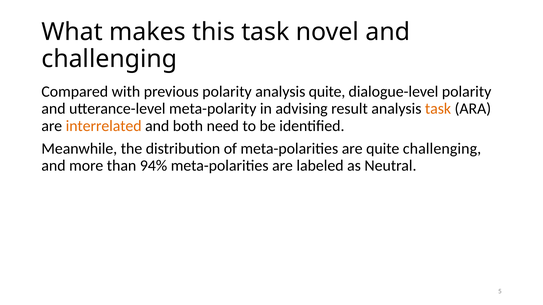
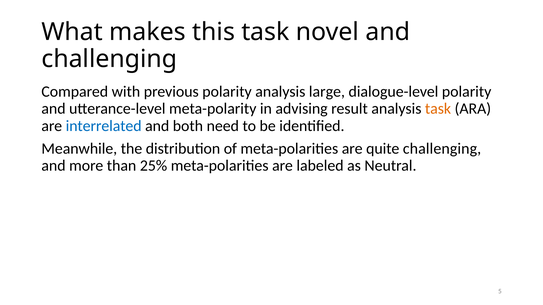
analysis quite: quite -> large
interrelated colour: orange -> blue
94%: 94% -> 25%
